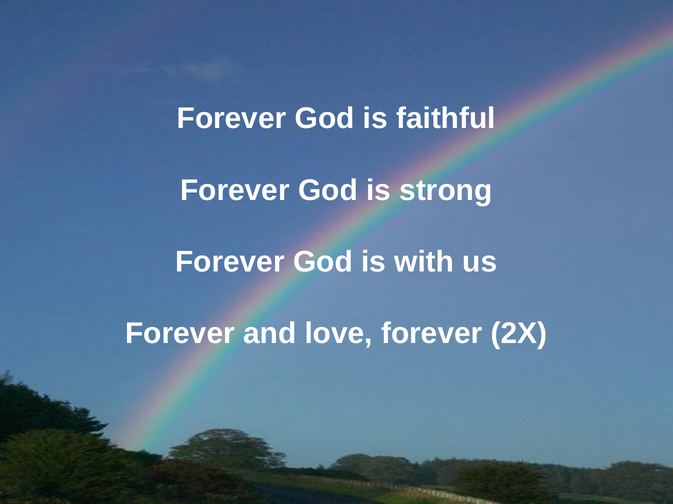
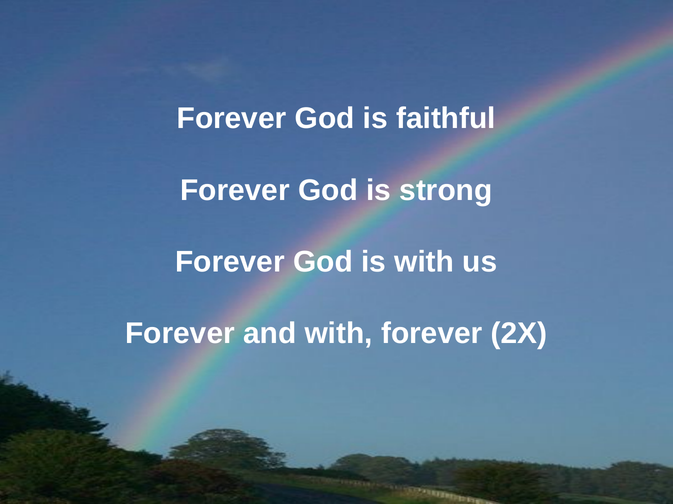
and love: love -> with
